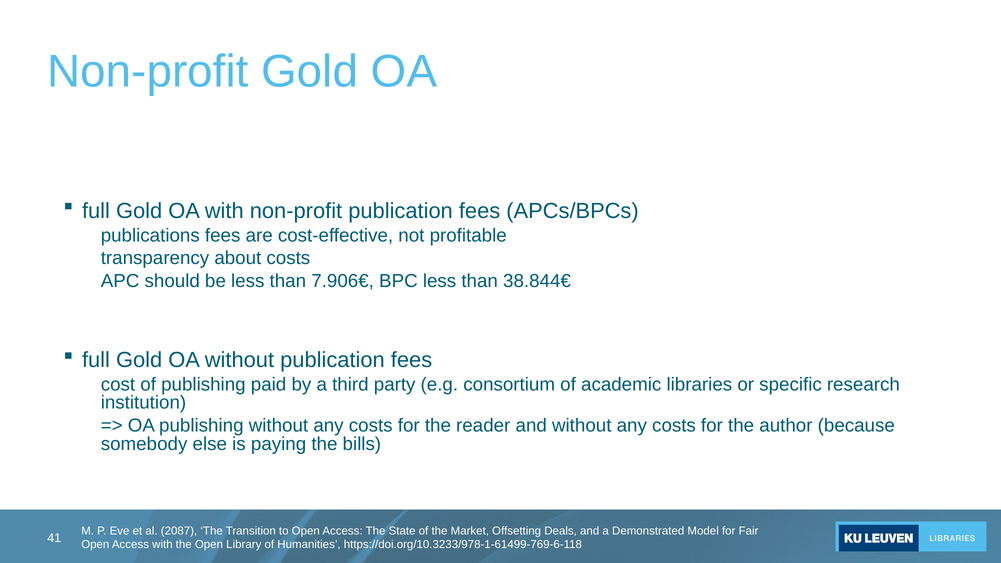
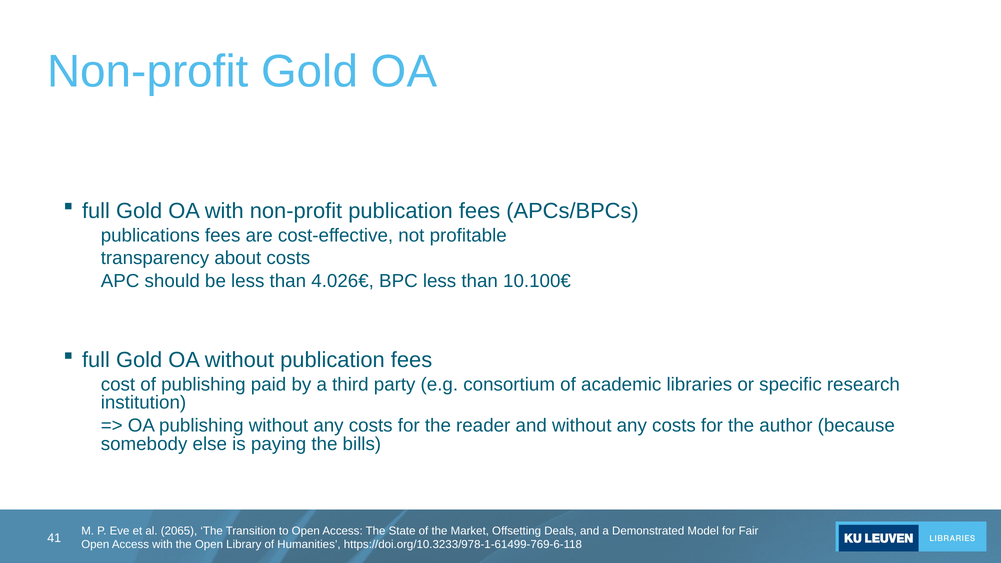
7.906€: 7.906€ -> 4.026€
38.844€: 38.844€ -> 10.100€
2087: 2087 -> 2065
